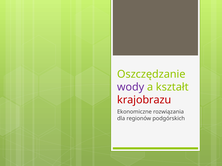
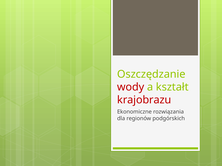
wody colour: purple -> red
